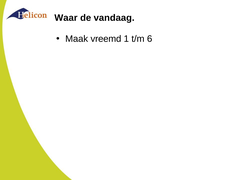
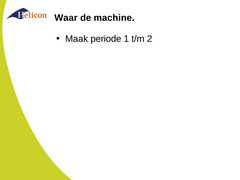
vandaag: vandaag -> machine
vreemd: vreemd -> periode
6: 6 -> 2
